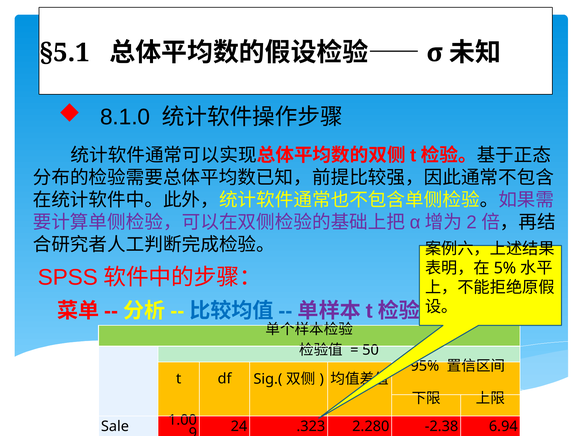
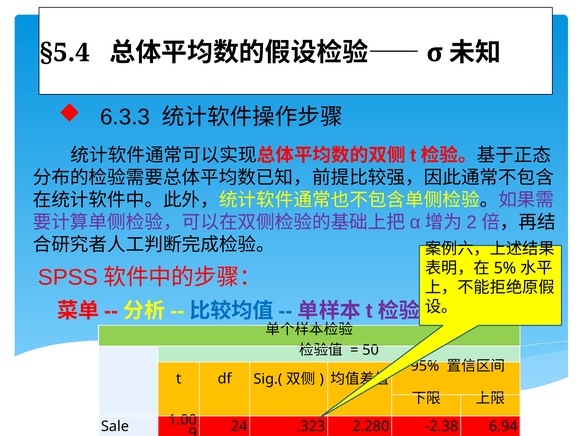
§5.1: §5.1 -> §5.4
8.1.0: 8.1.0 -> 6.3.3
